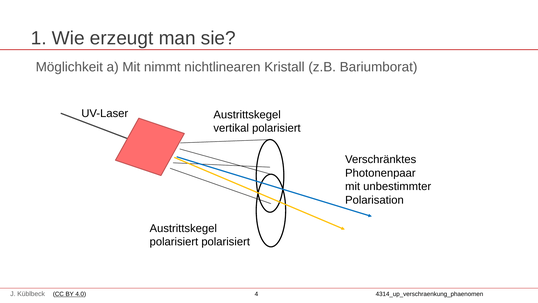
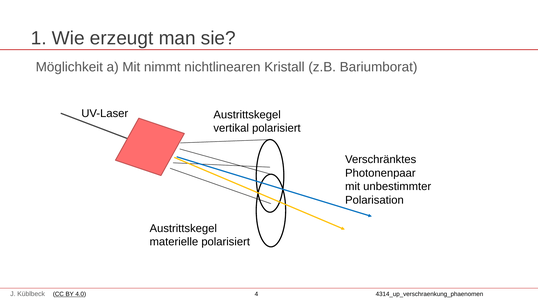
polarisiert at (174, 242): polarisiert -> materielle
